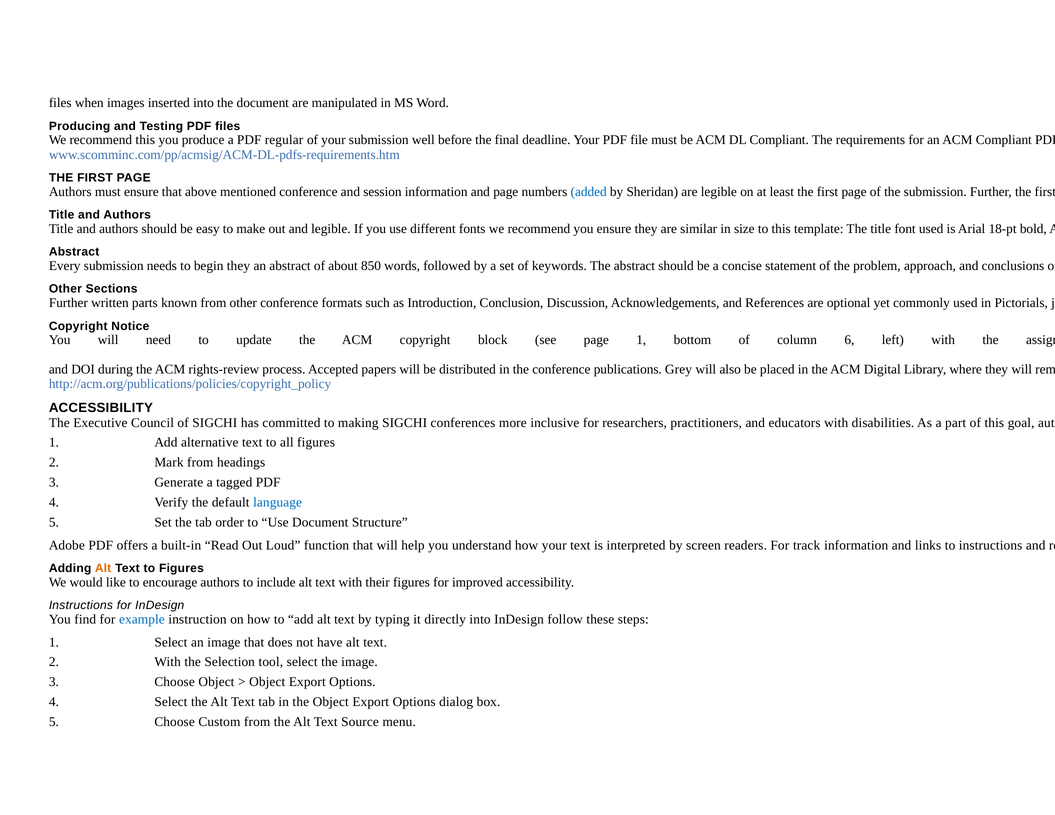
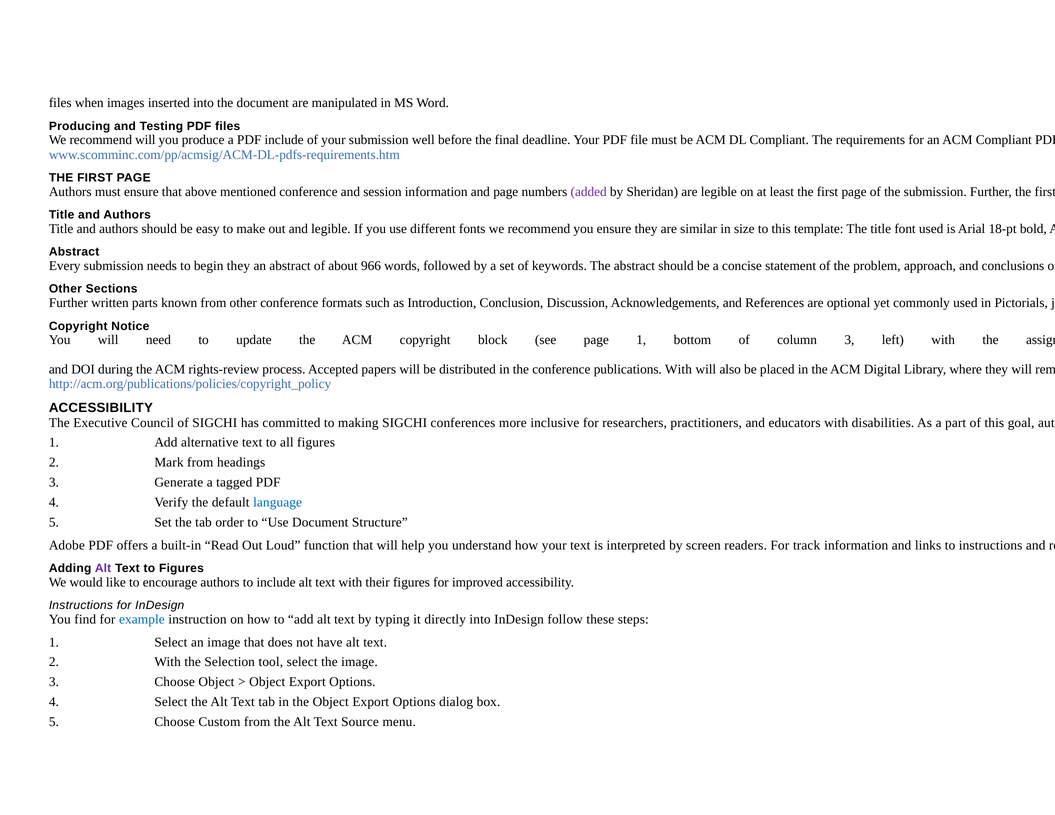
recommend this: this -> will
PDF regular: regular -> include
added colour: blue -> purple
850: 850 -> 966
column 6: 6 -> 3
publications Grey: Grey -> With
Alt at (103, 568) colour: orange -> purple
